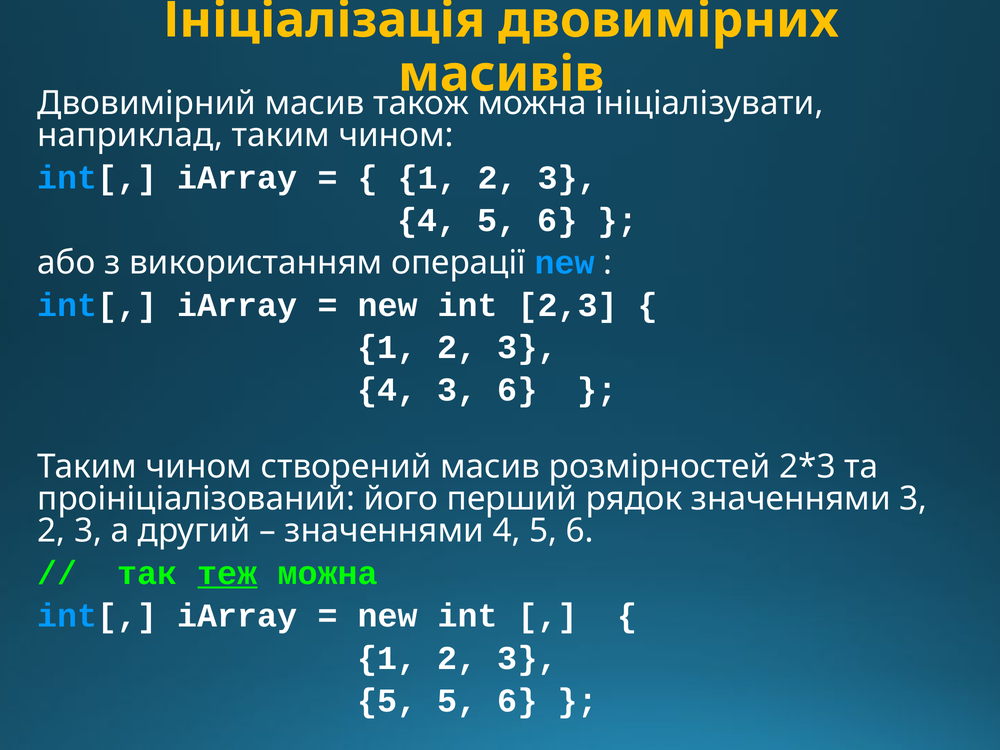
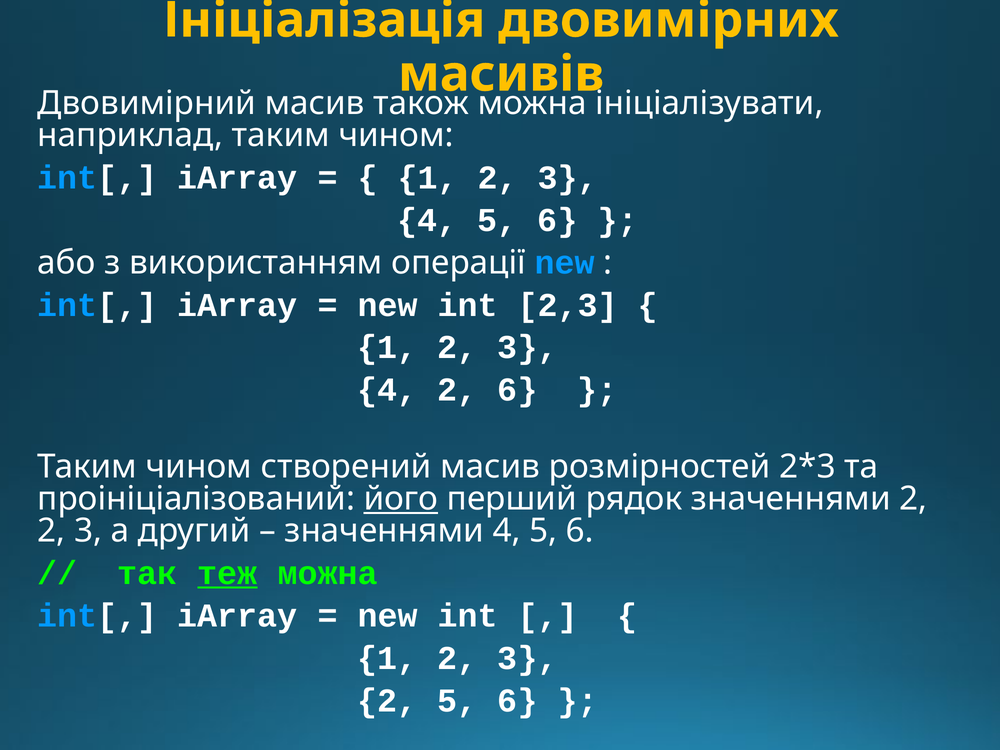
4 3: 3 -> 2
його underline: none -> present
значеннями 3: 3 -> 2
5 at (387, 701): 5 -> 2
